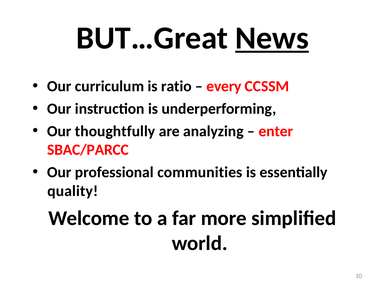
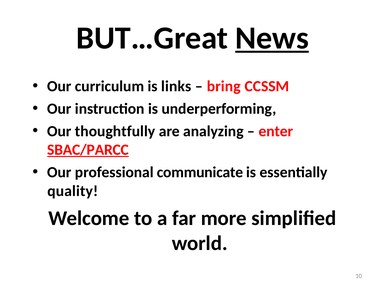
ratio: ratio -> links
every: every -> bring
SBAC/PARCC underline: none -> present
communities: communities -> communicate
